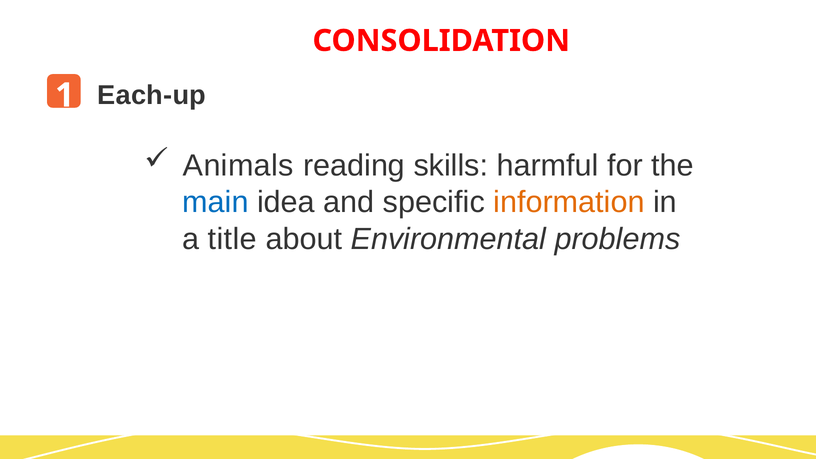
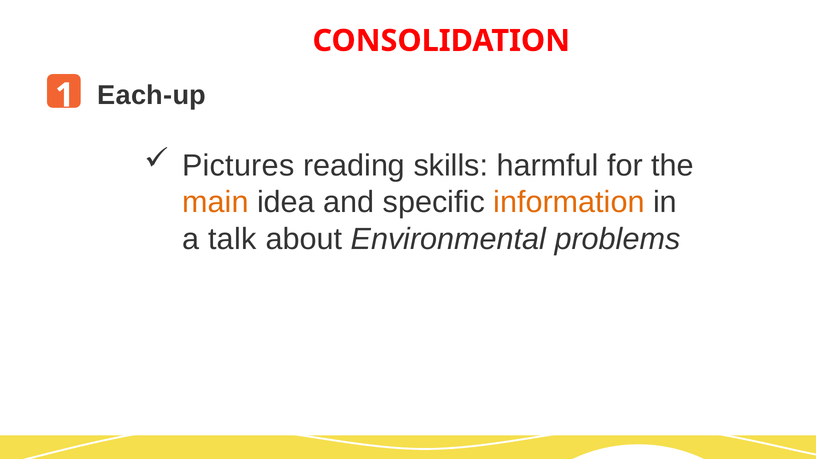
Animals: Animals -> Pictures
main colour: blue -> orange
title: title -> talk
